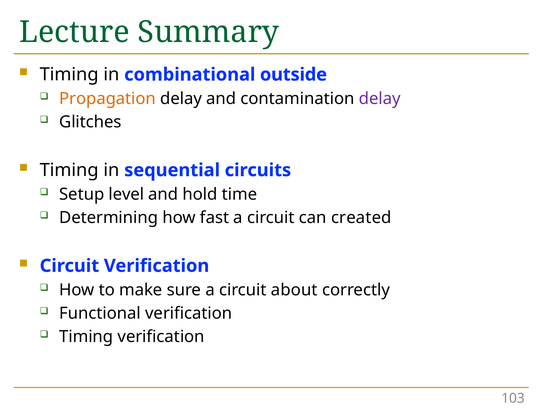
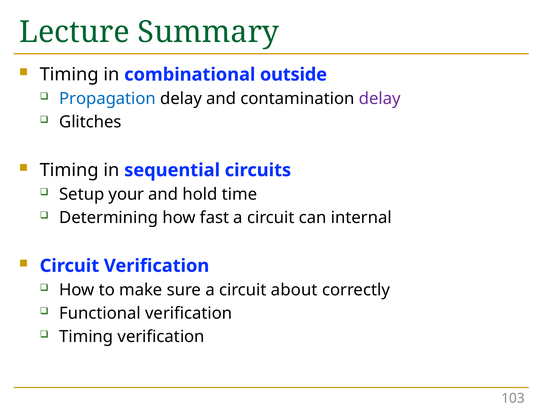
Propagation colour: orange -> blue
level: level -> your
created: created -> internal
